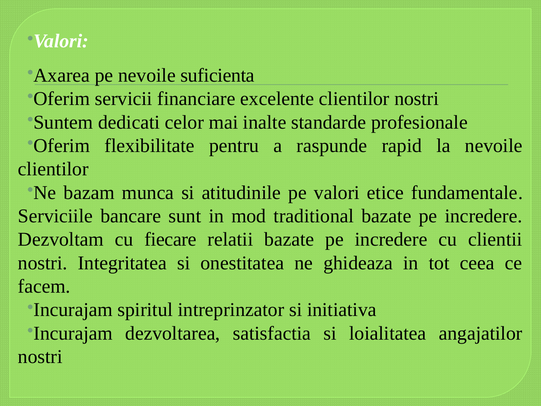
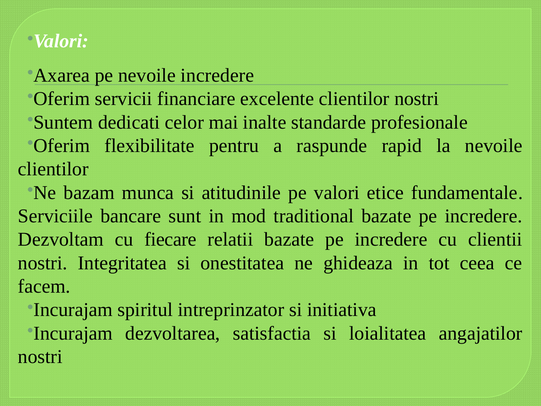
nevoile suficienta: suficienta -> incredere
